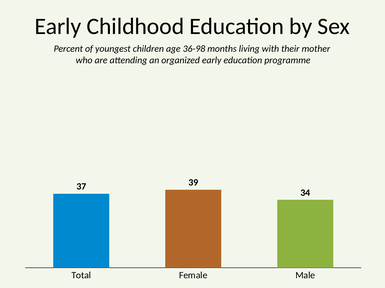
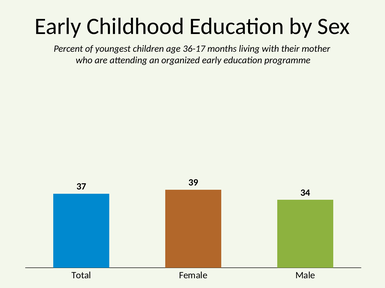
36-98: 36-98 -> 36-17
